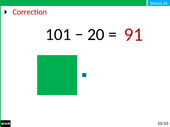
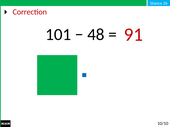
20: 20 -> 48
